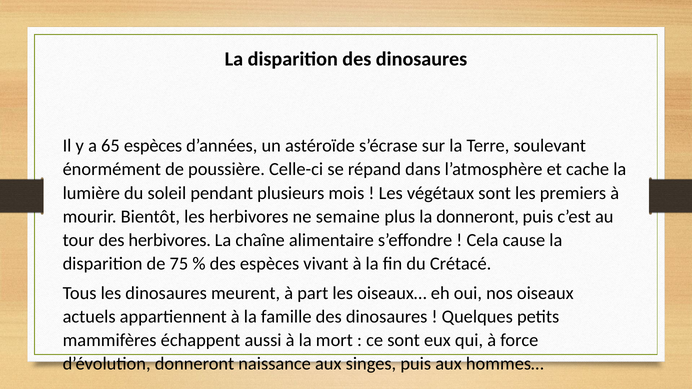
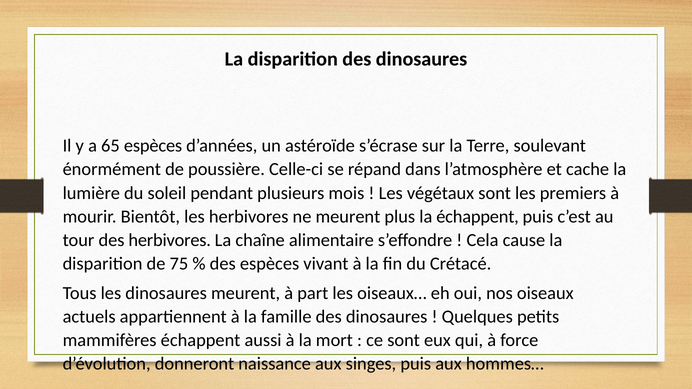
ne semaine: semaine -> meurent
la donneront: donneront -> échappent
